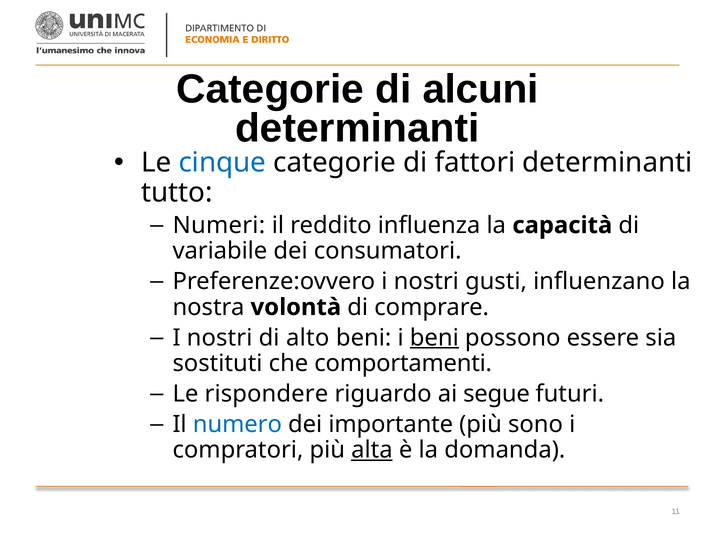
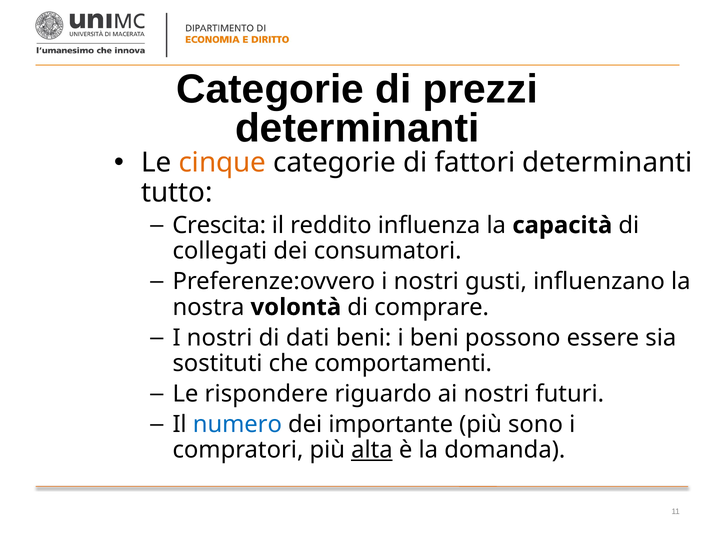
alcuni: alcuni -> prezzi
cinque colour: blue -> orange
Numeri: Numeri -> Crescita
variabile: variabile -> collegati
alto: alto -> dati
beni at (434, 338) underline: present -> none
ai segue: segue -> nostri
